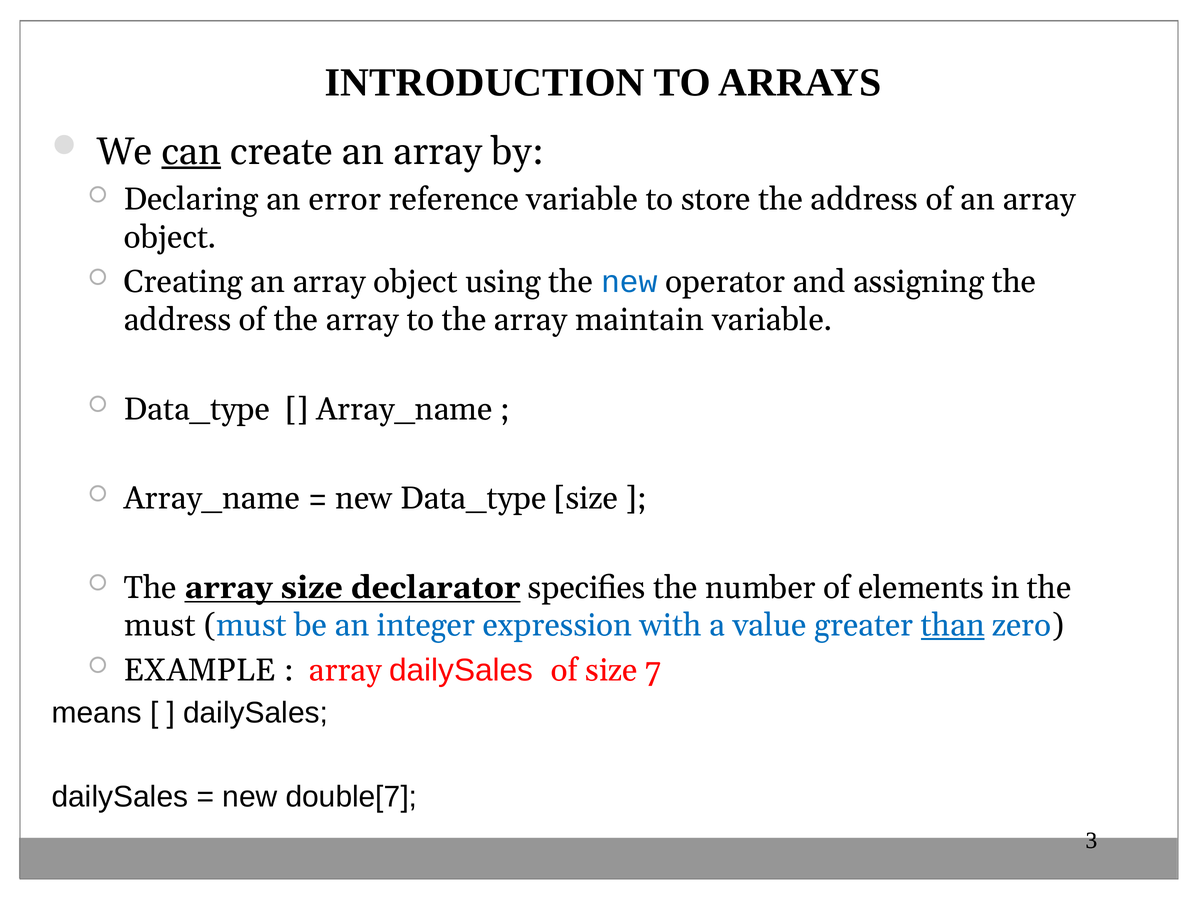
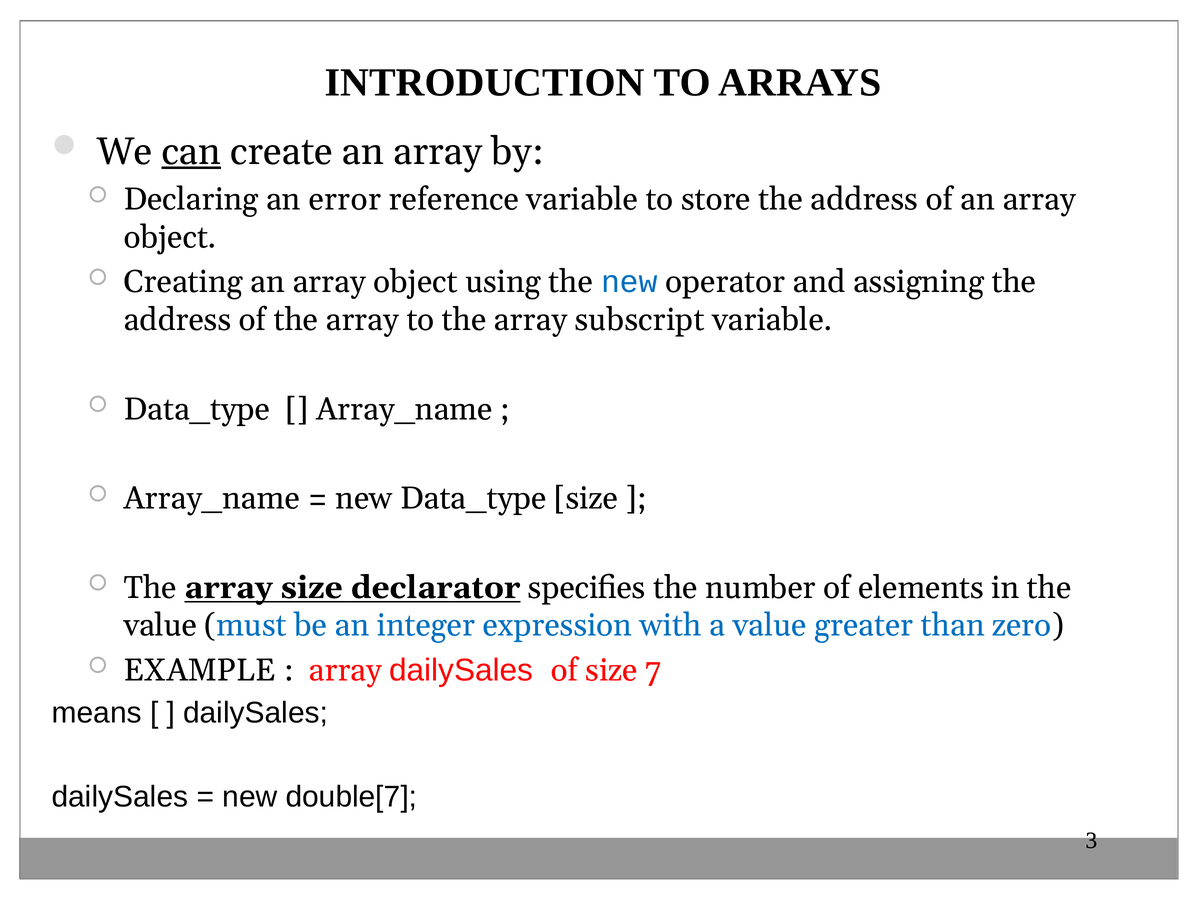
maintain: maintain -> subscript
must at (160, 626): must -> value
than underline: present -> none
